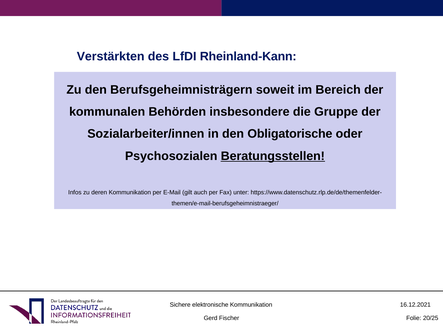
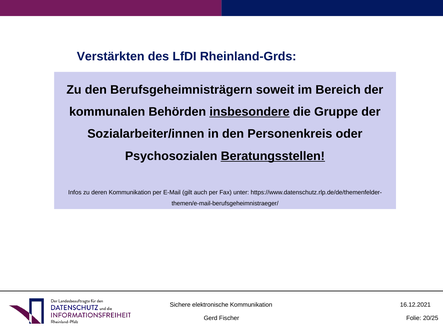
Rheinland-Kann: Rheinland-Kann -> Rheinland-Grds
insbesondere underline: none -> present
Obligatorische: Obligatorische -> Personenkreis
